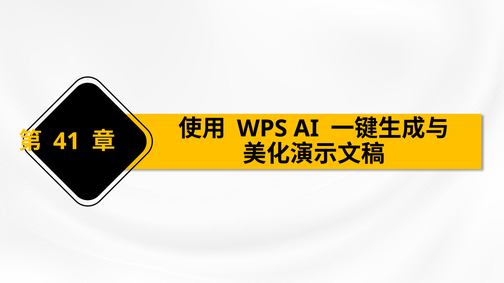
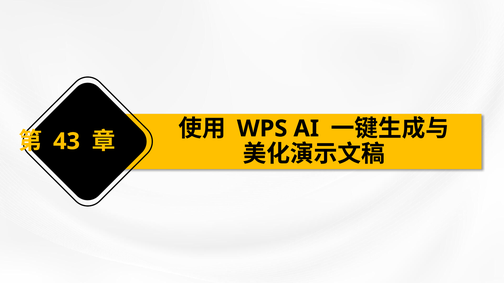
41: 41 -> 43
